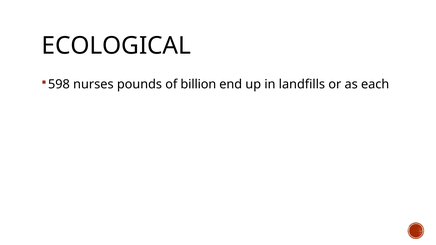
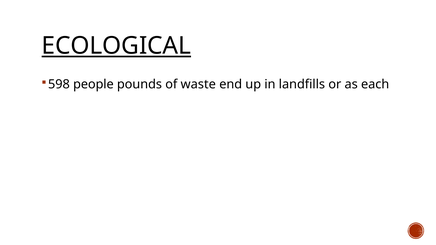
ECOLOGICAL underline: none -> present
nurses: nurses -> people
billion: billion -> waste
